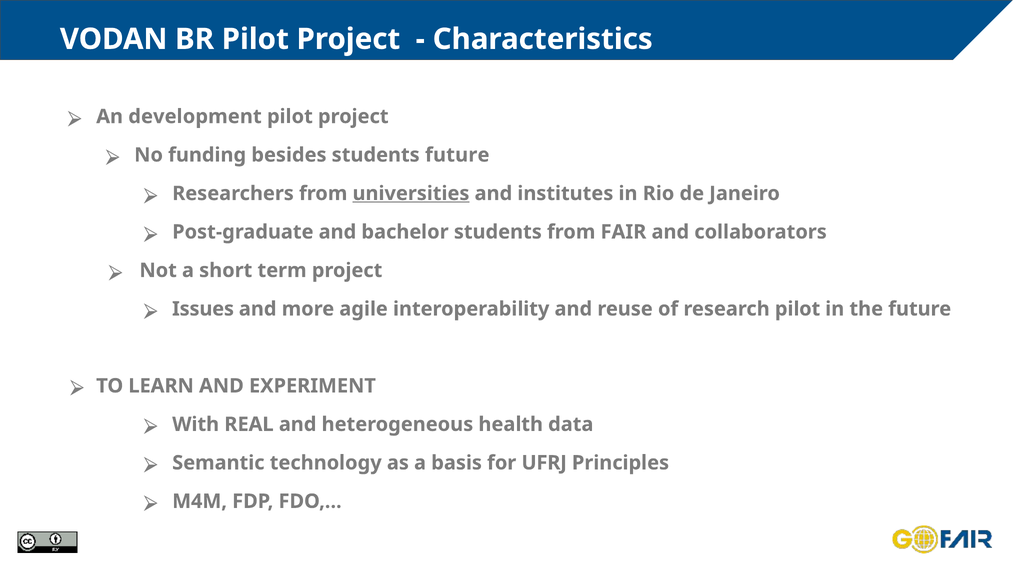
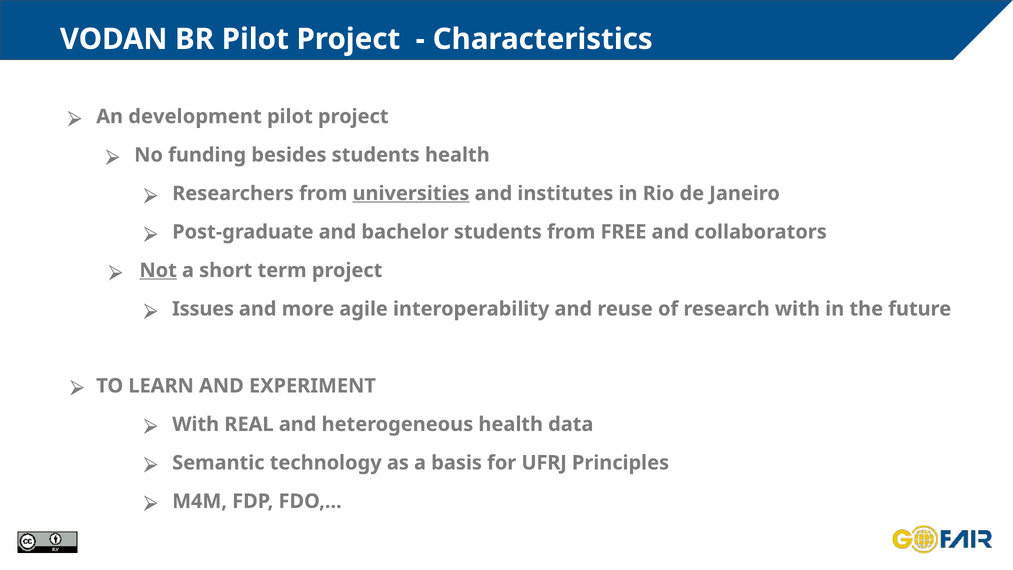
students future: future -> health
FAIR: FAIR -> FREE
Not underline: none -> present
research pilot: pilot -> with
